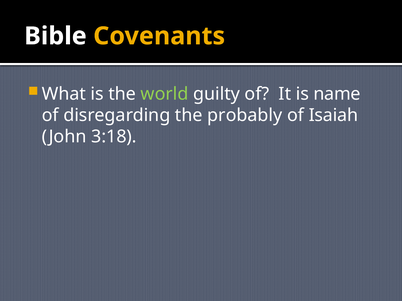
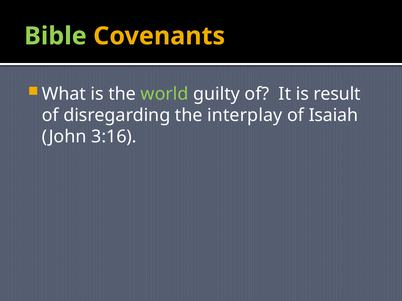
Bible colour: white -> light green
name: name -> result
probably: probably -> interplay
3:18: 3:18 -> 3:16
